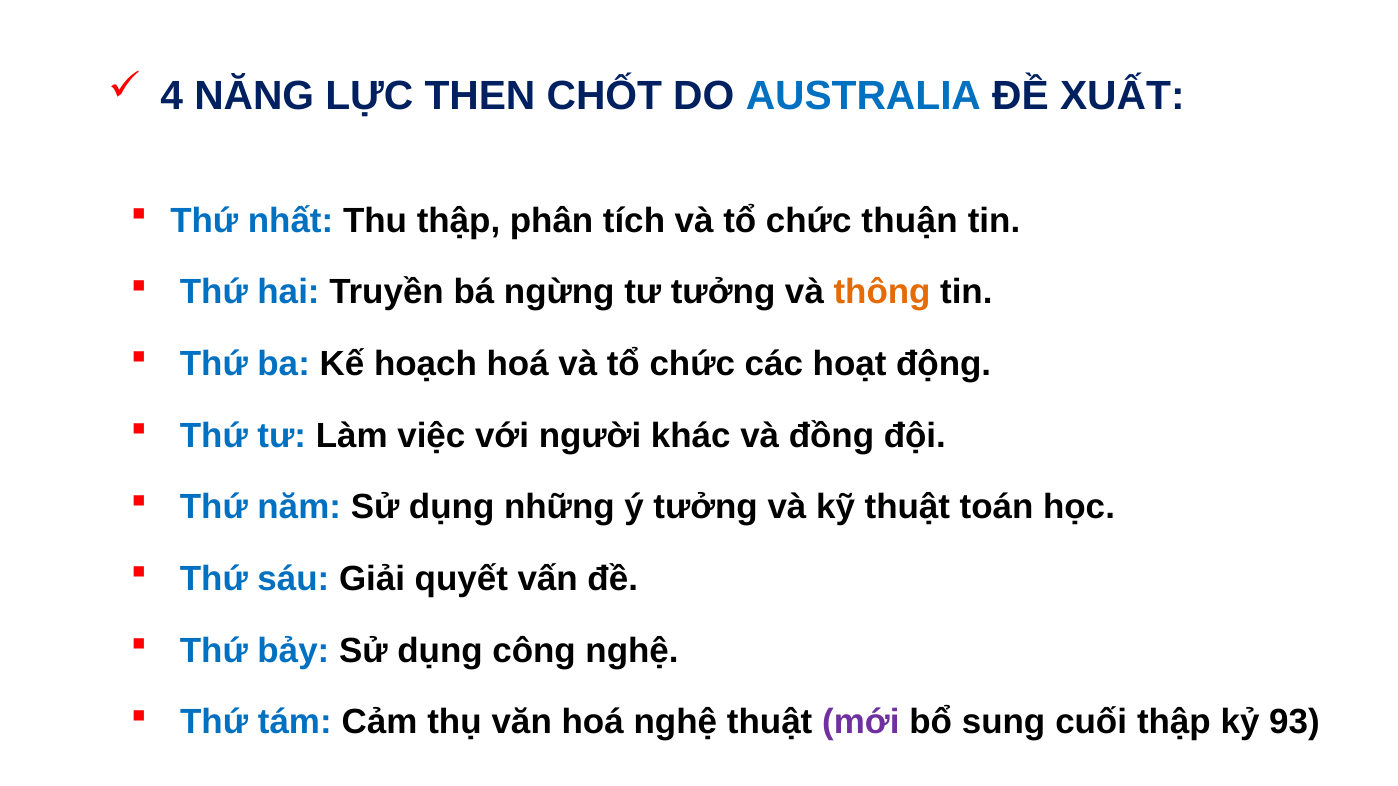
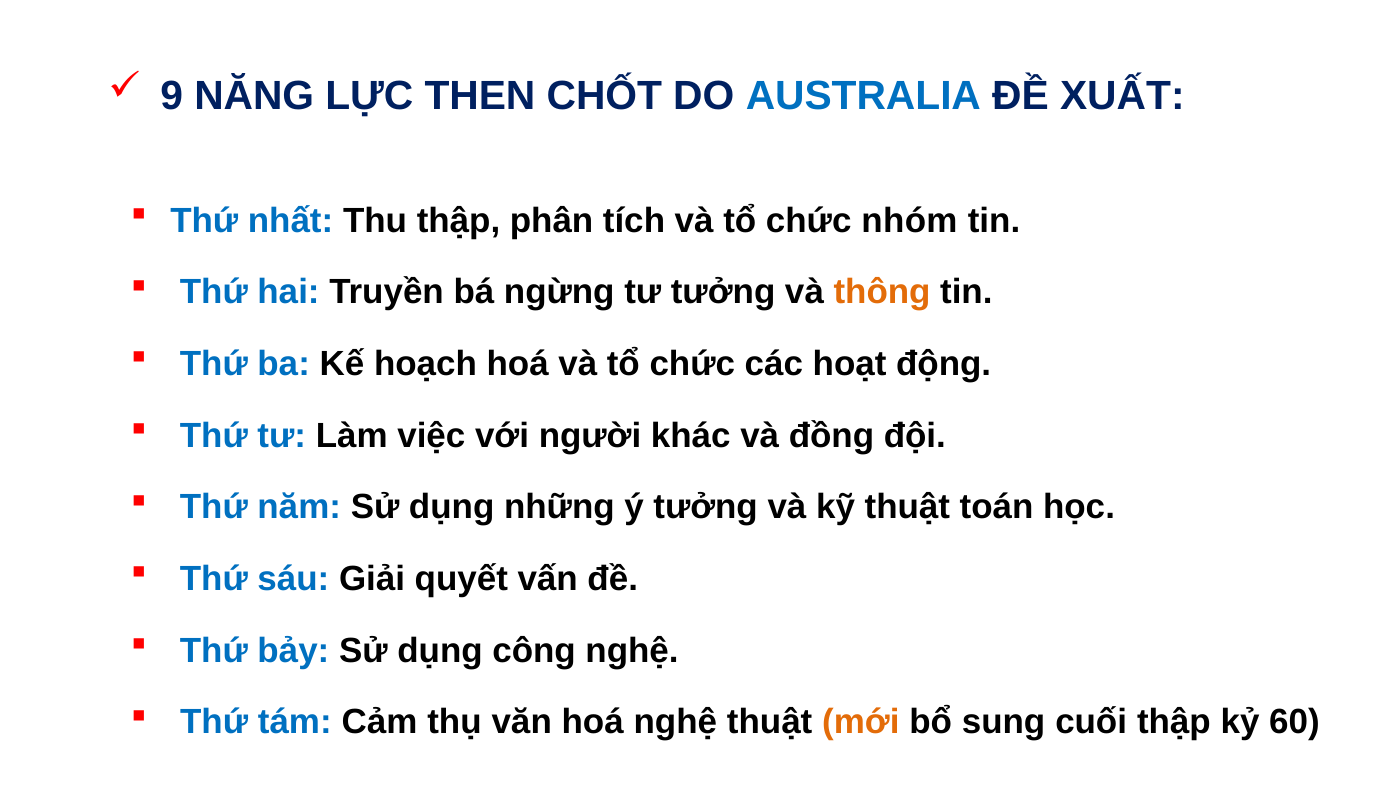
4: 4 -> 9
thuận: thuận -> nhóm
mới colour: purple -> orange
93: 93 -> 60
